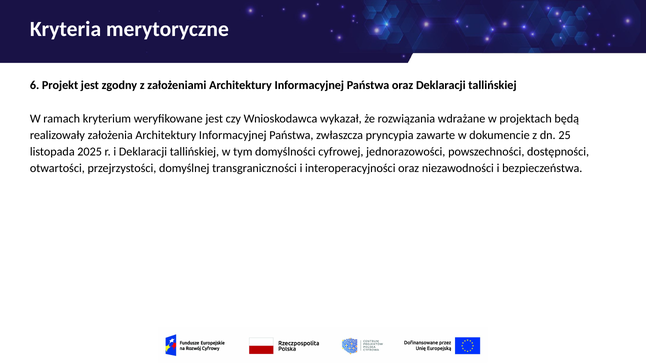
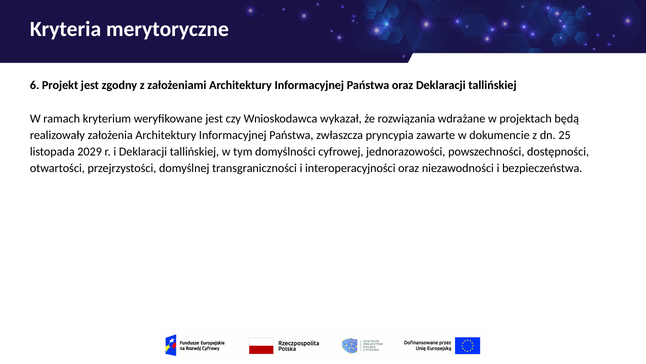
2025: 2025 -> 2029
